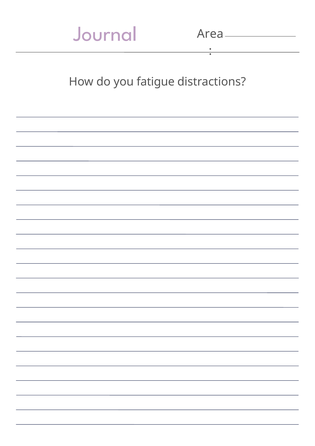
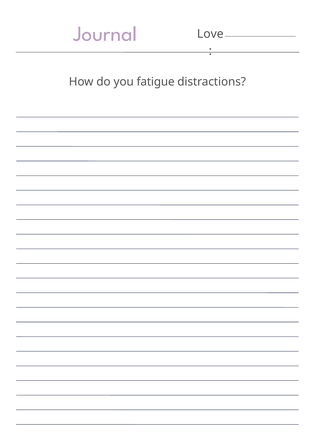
Area: Area -> Love
